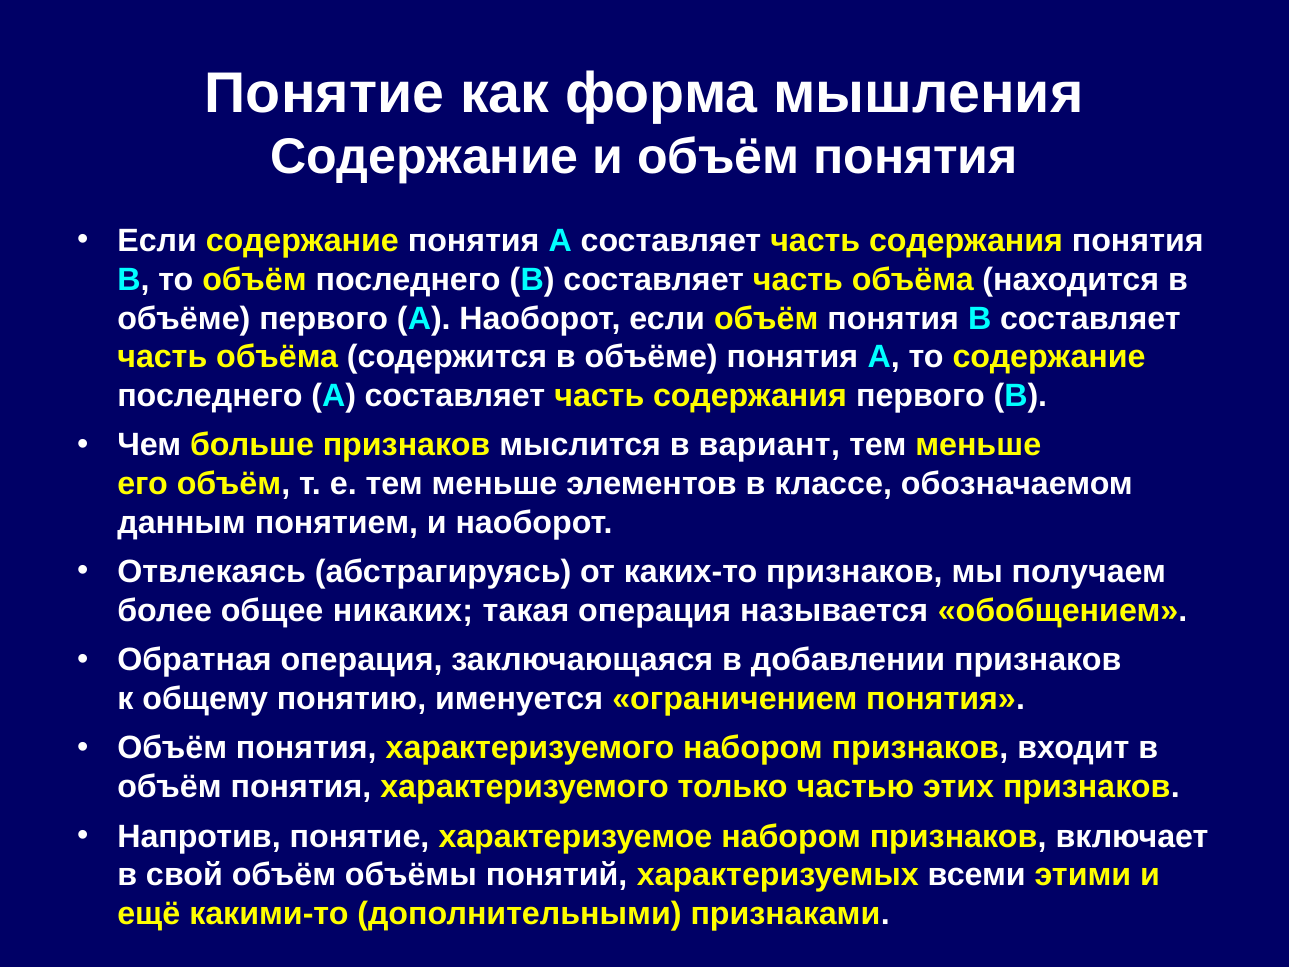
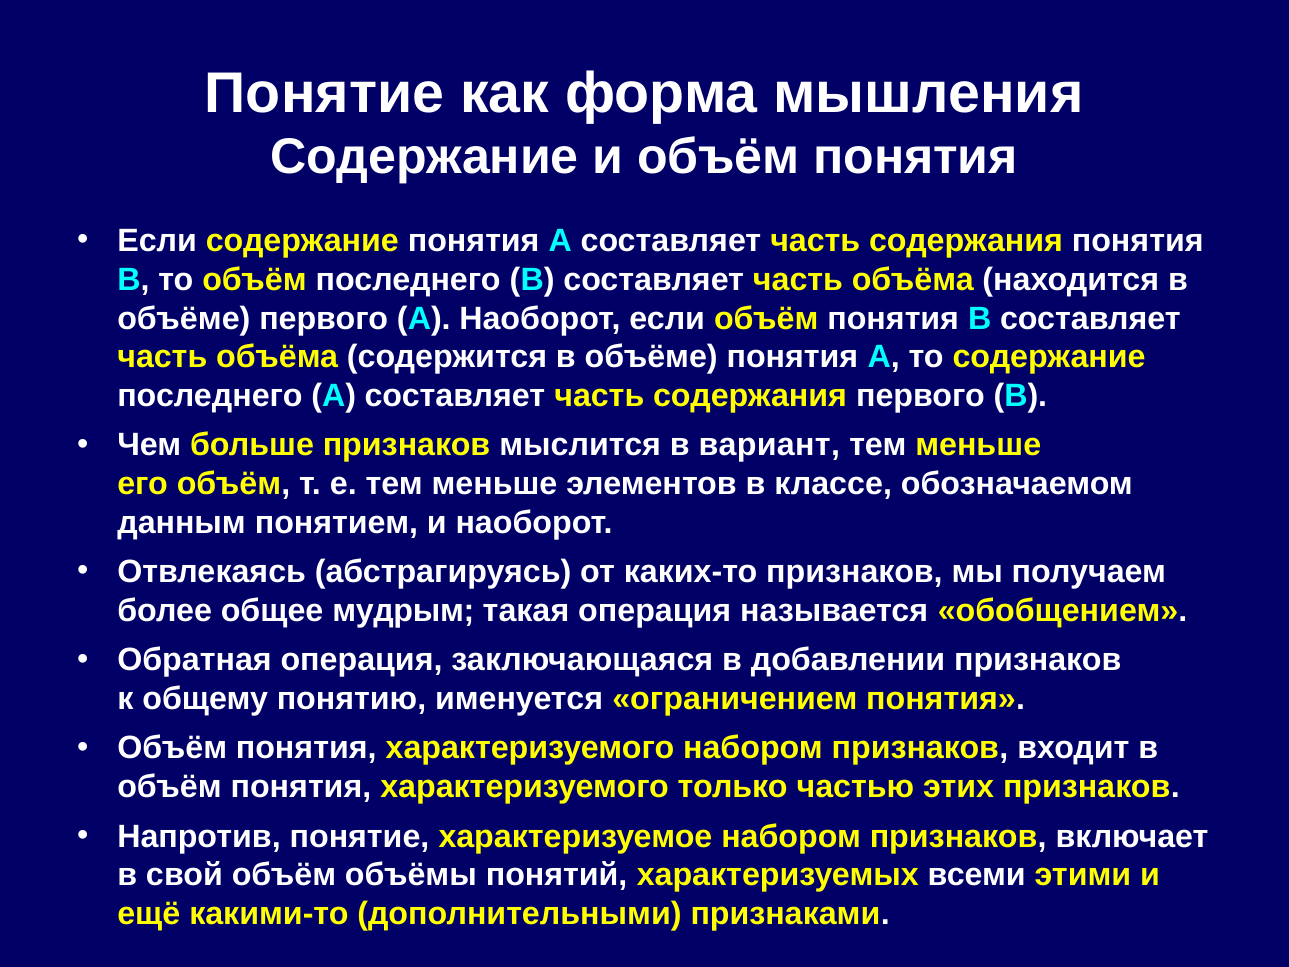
никаких: никаких -> мудрым
